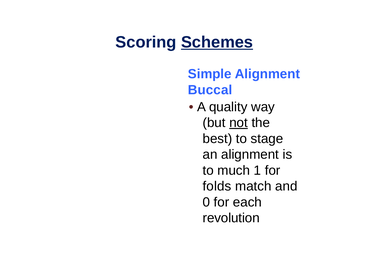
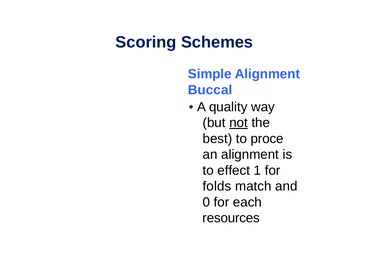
Schemes underline: present -> none
stage: stage -> proce
much: much -> effect
revolution: revolution -> resources
